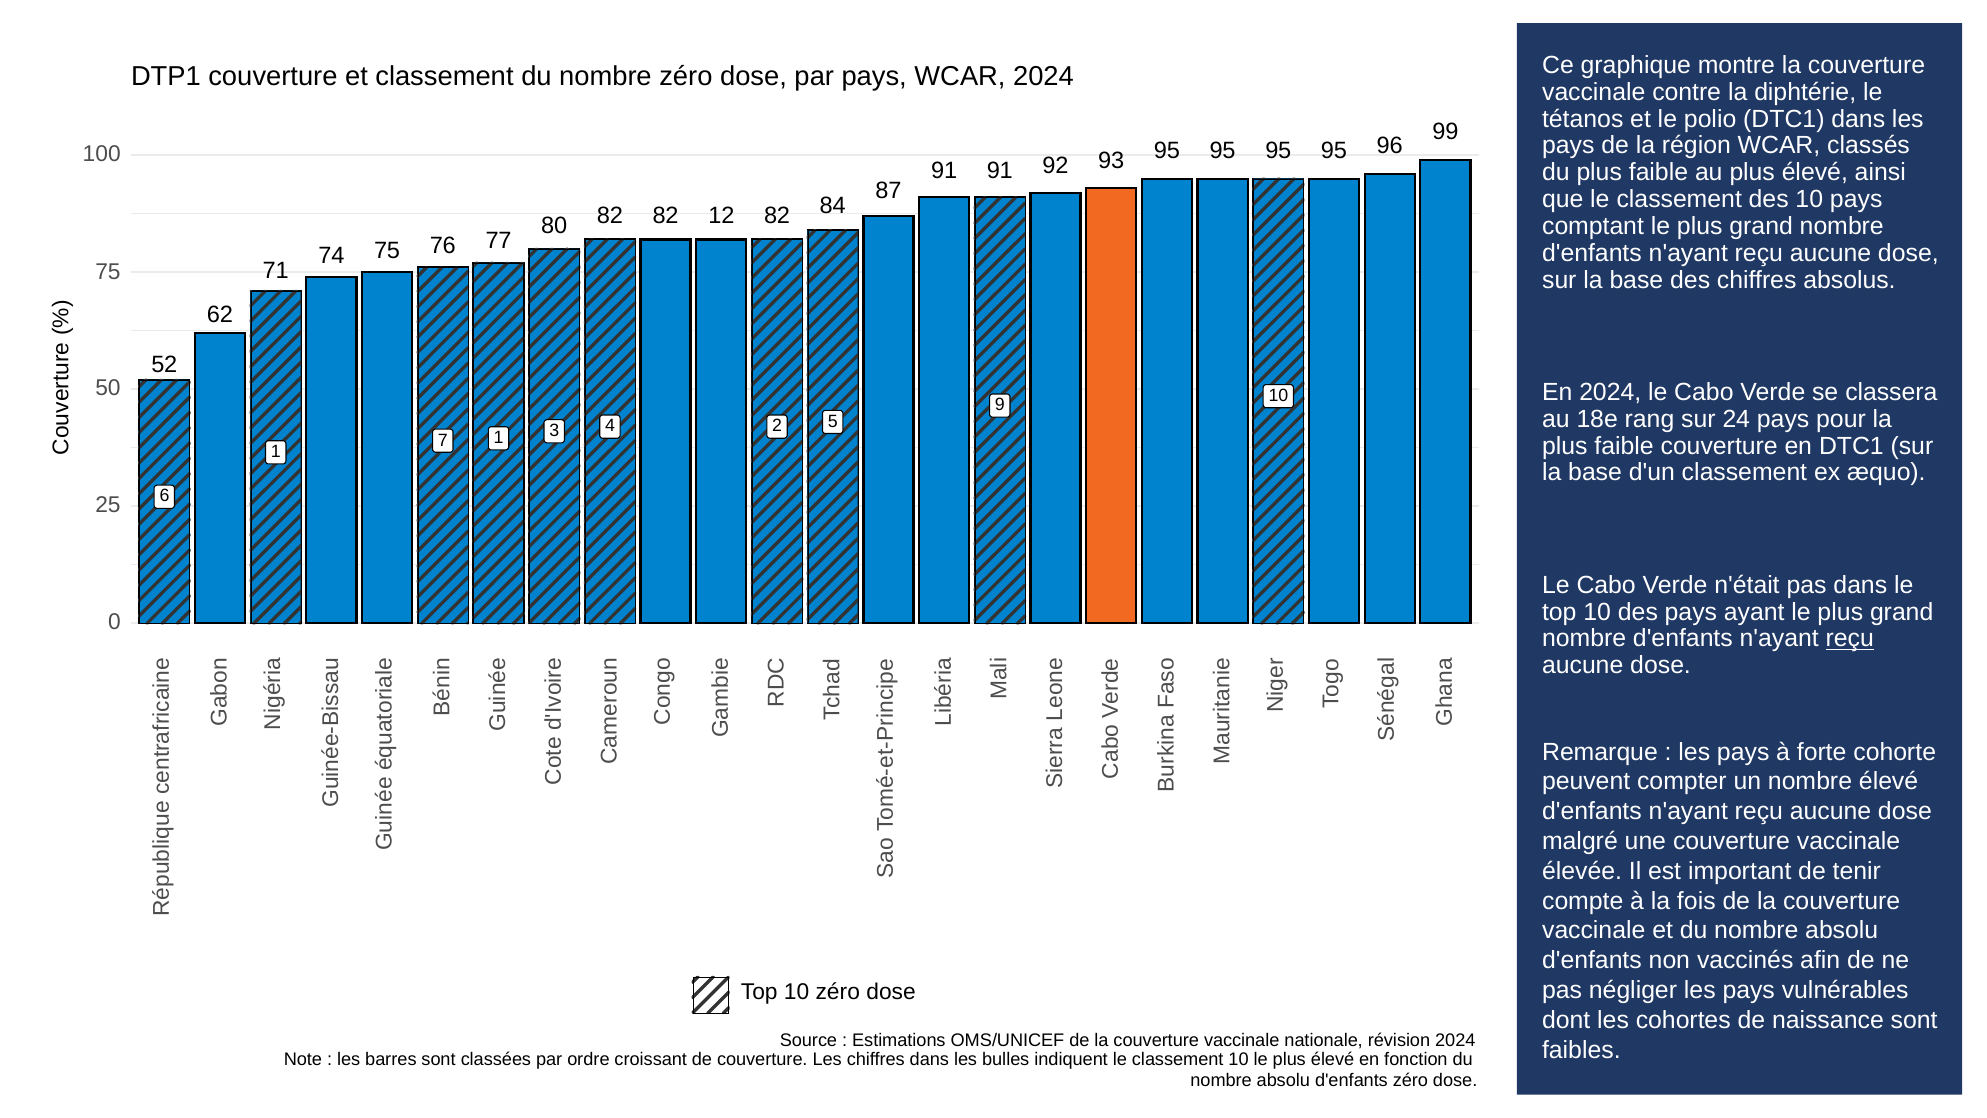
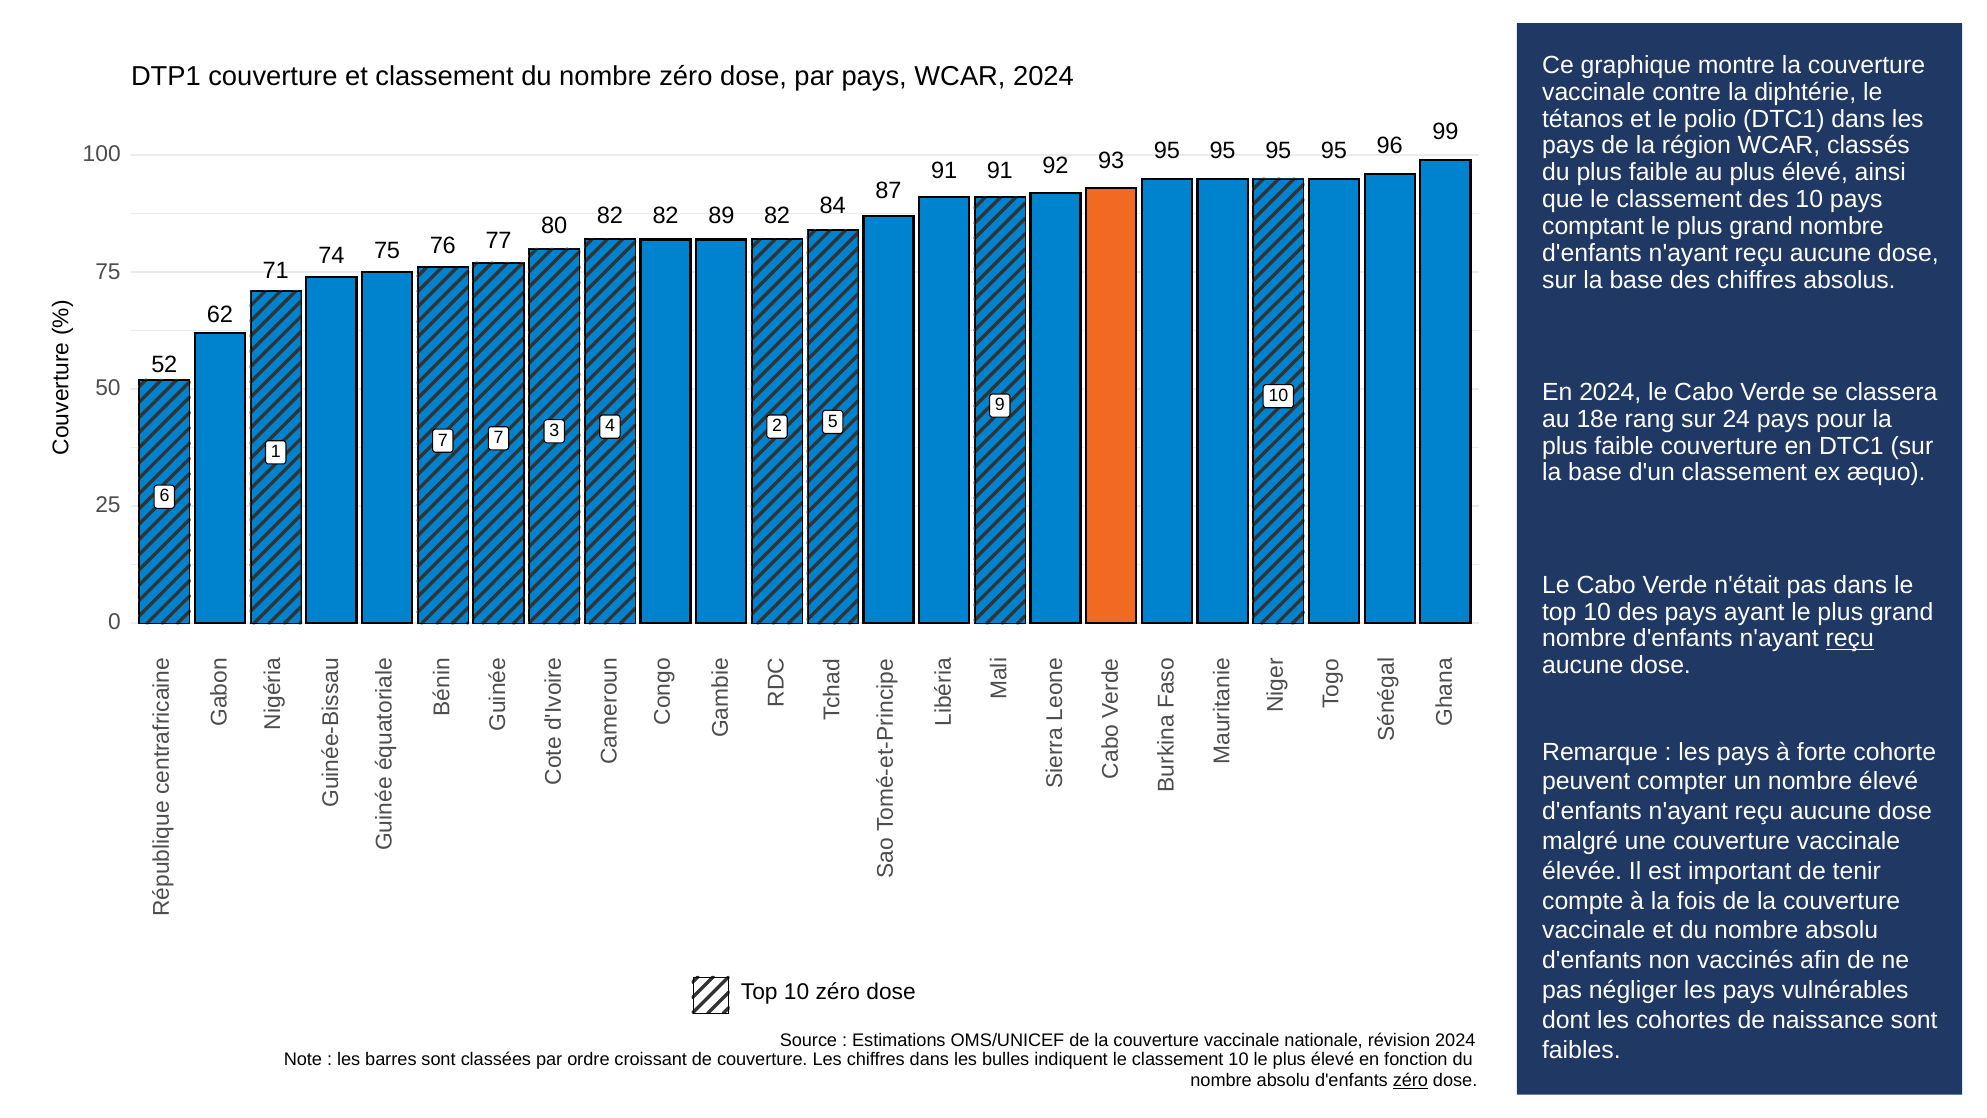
12: 12 -> 89
7 1: 1 -> 7
zéro at (1410, 1080) underline: none -> present
